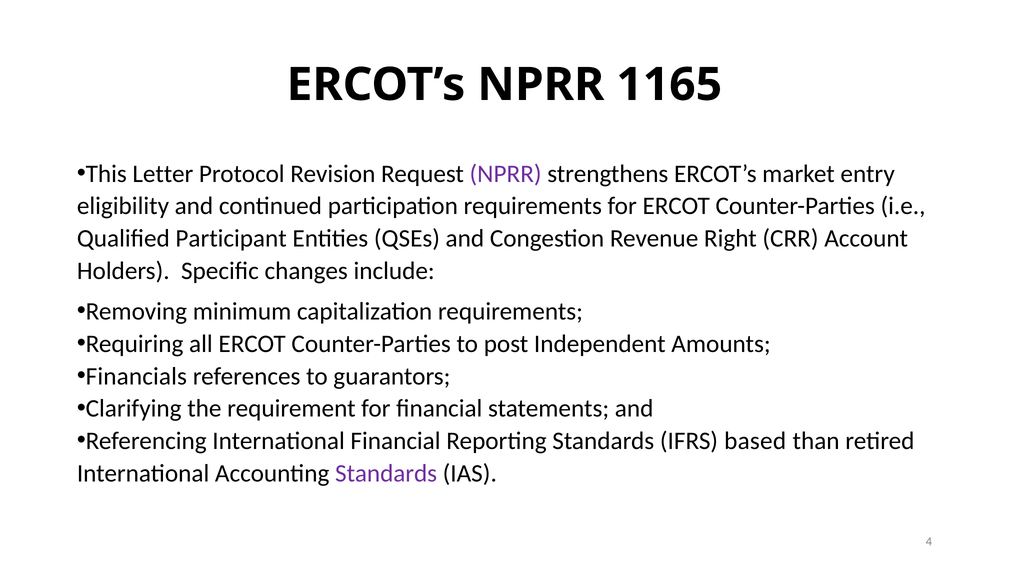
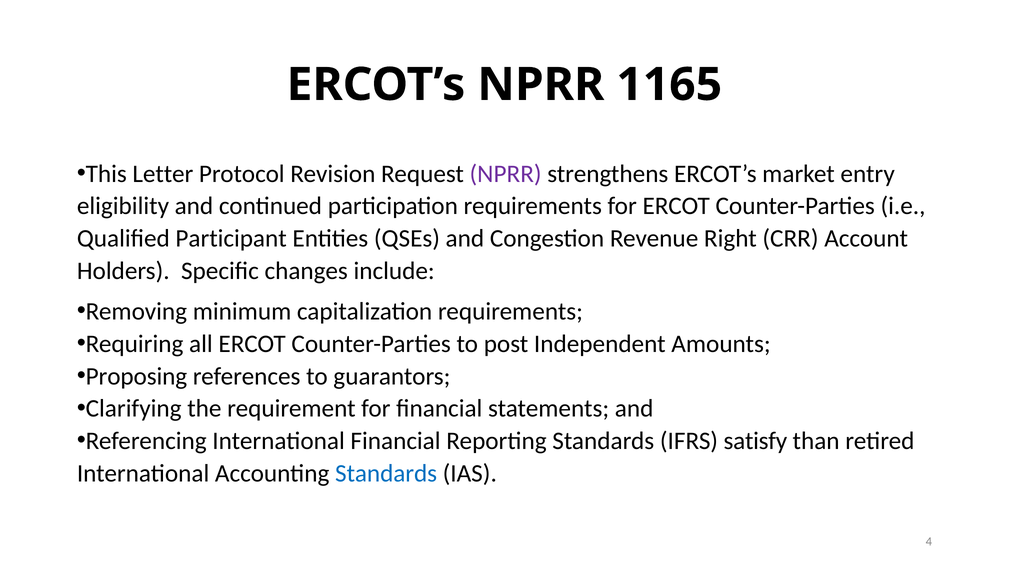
Financials: Financials -> Proposing
based: based -> satisfy
Standards at (386, 474) colour: purple -> blue
